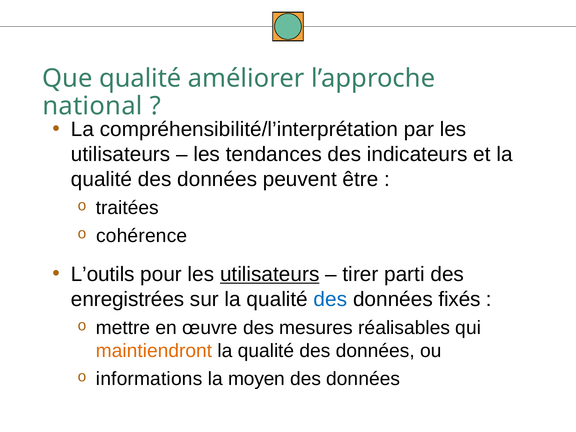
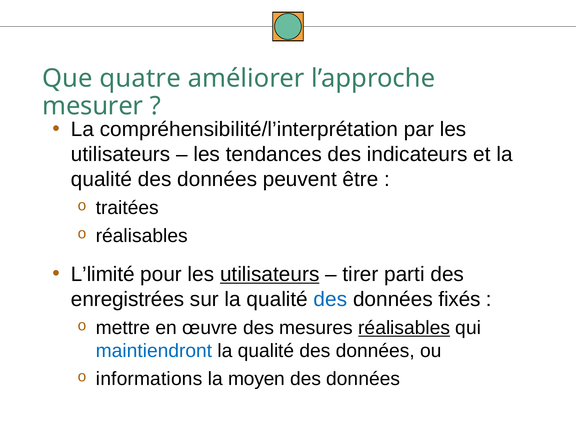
Que qualité: qualité -> quatre
national: national -> mesurer
cohérence at (142, 236): cohérence -> réalisables
L’outils: L’outils -> L’limité
réalisables at (404, 328) underline: none -> present
maintiendront colour: orange -> blue
